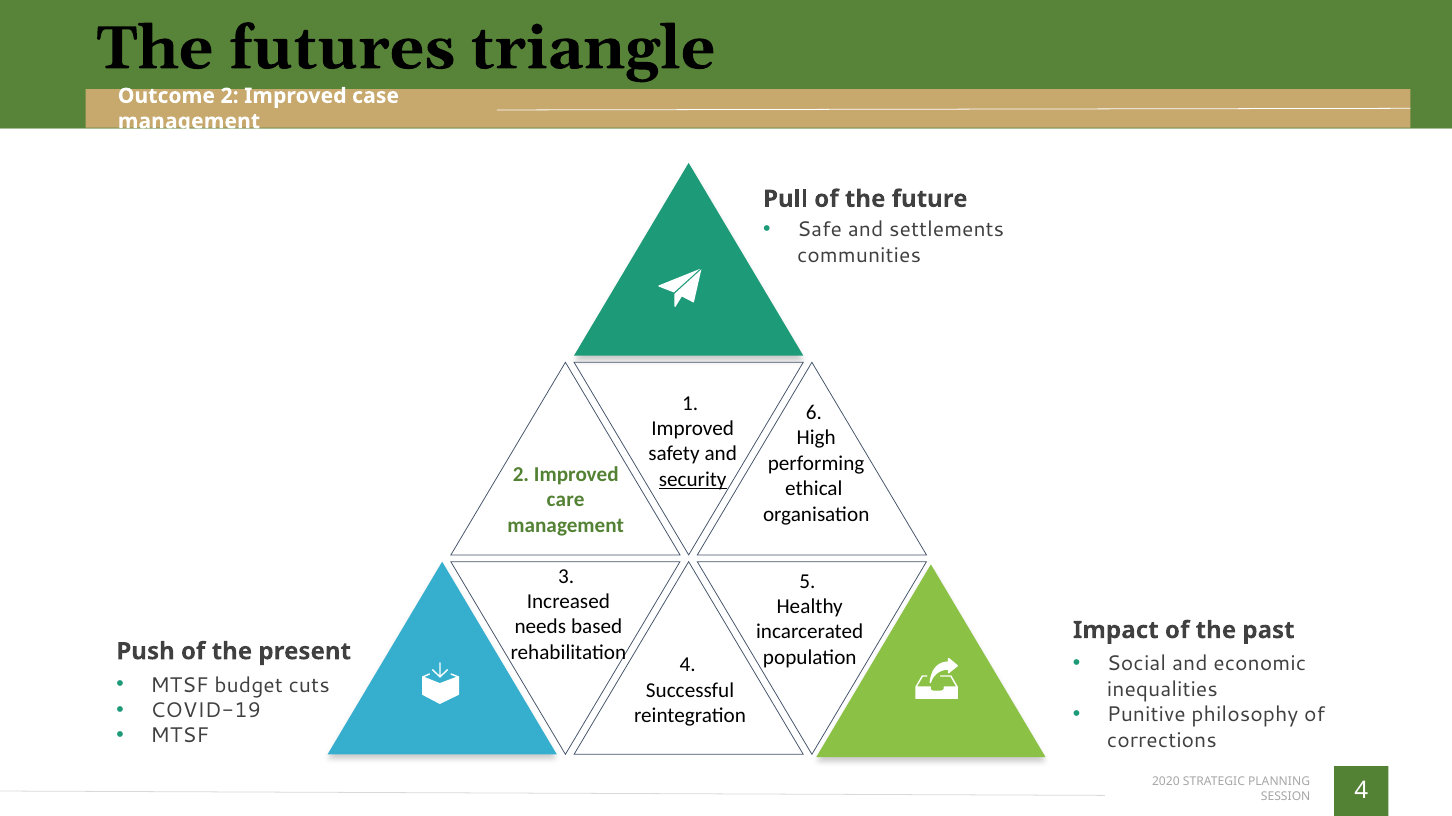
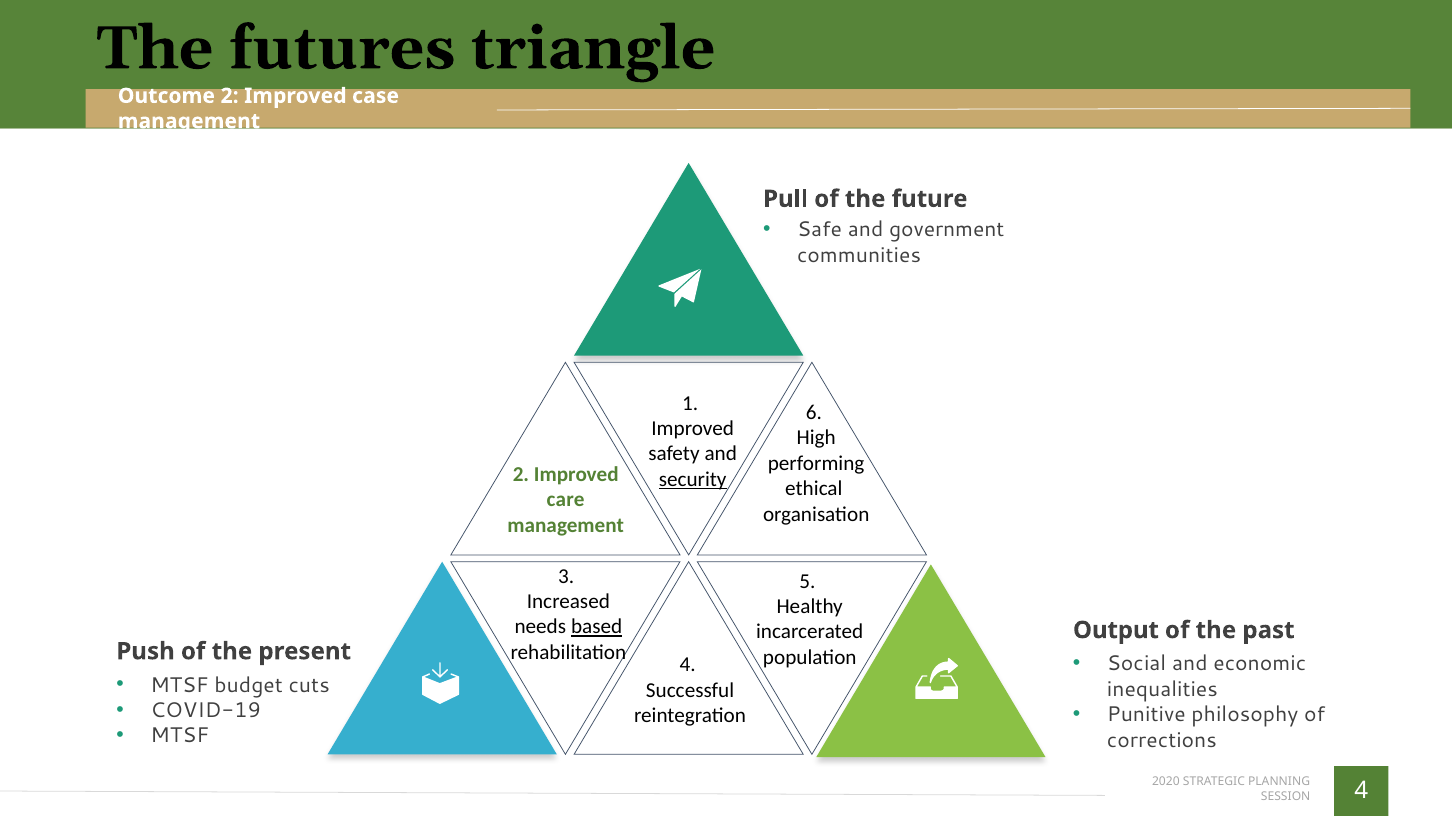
settlements: settlements -> government
based underline: none -> present
Impact: Impact -> Output
